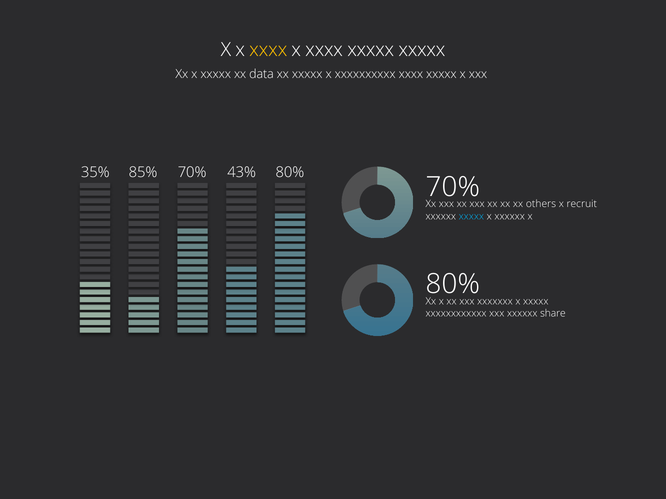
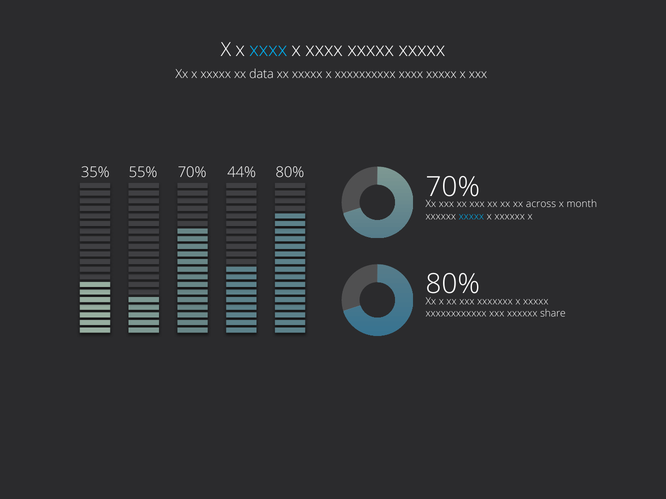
xxxx at (268, 50) colour: yellow -> light blue
85%: 85% -> 55%
43%: 43% -> 44%
others: others -> across
recruit: recruit -> month
